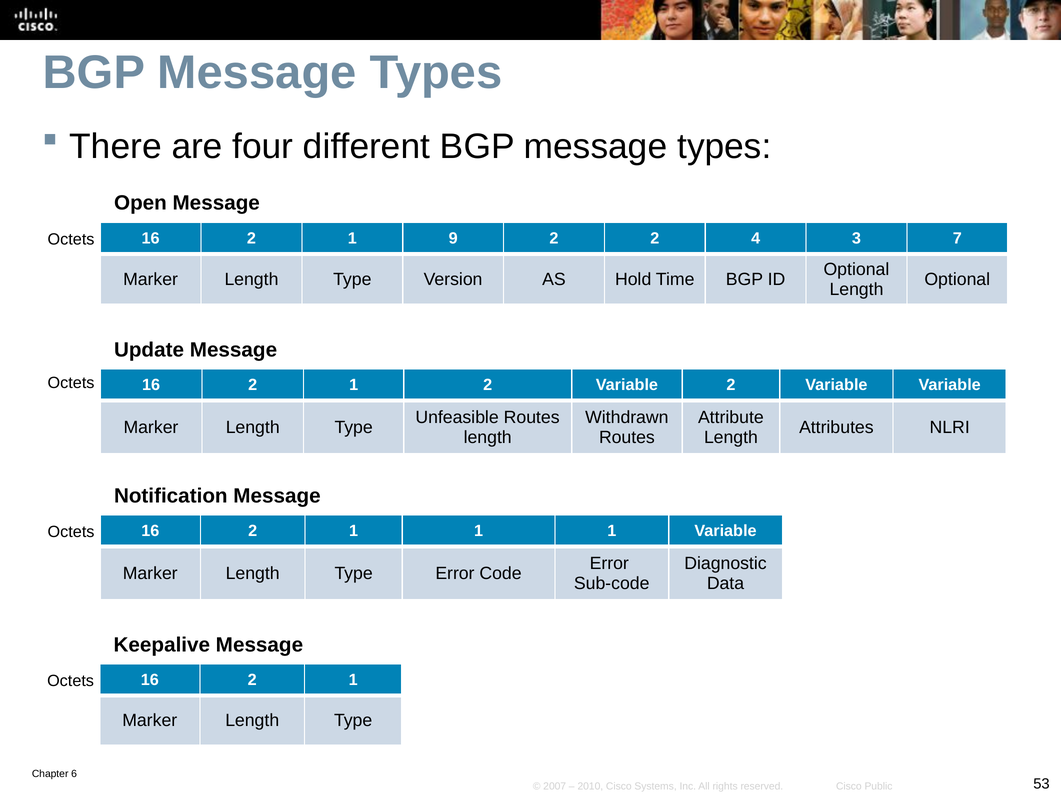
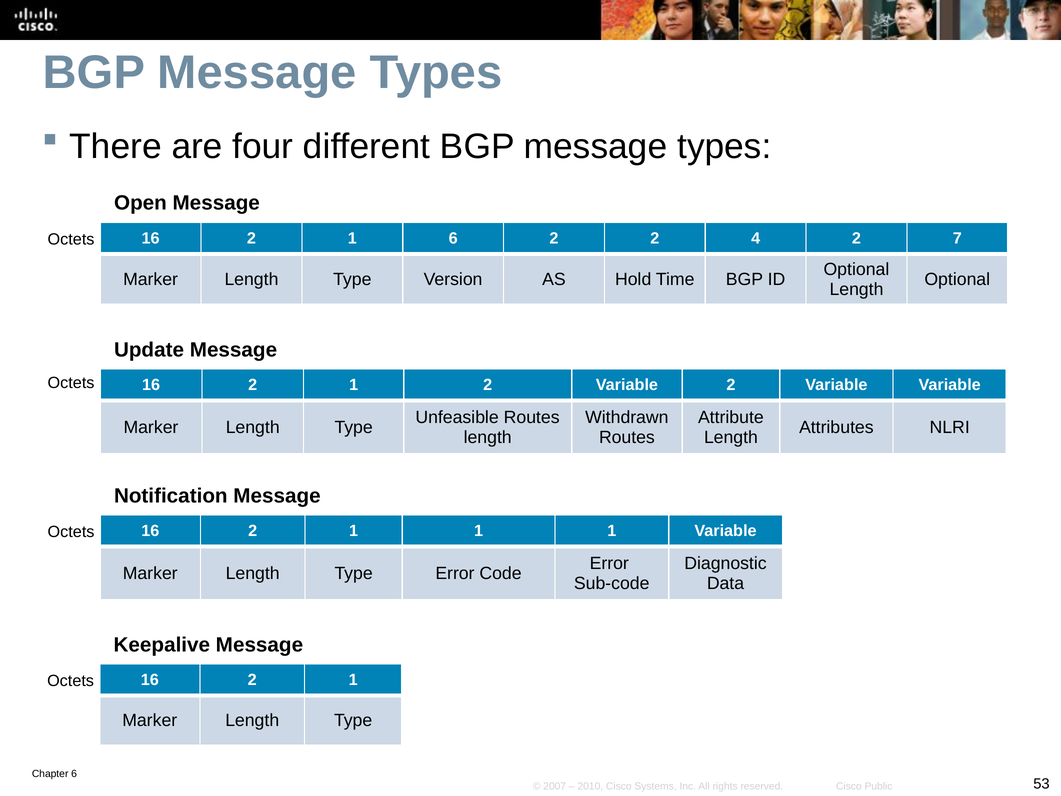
1 9: 9 -> 6
4 3: 3 -> 2
